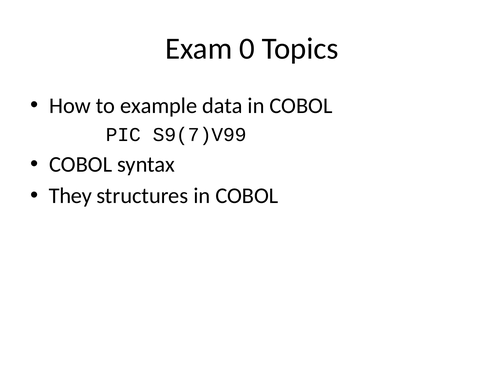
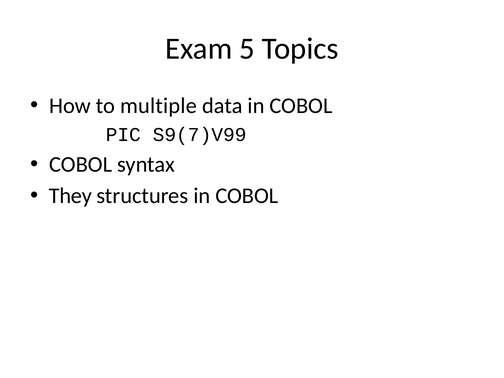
0: 0 -> 5
example: example -> multiple
